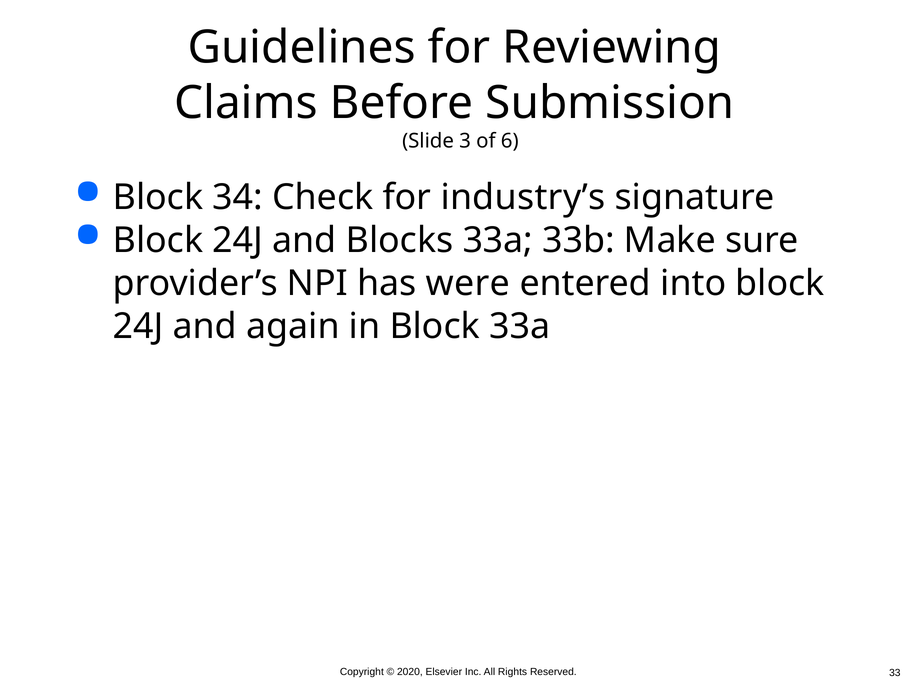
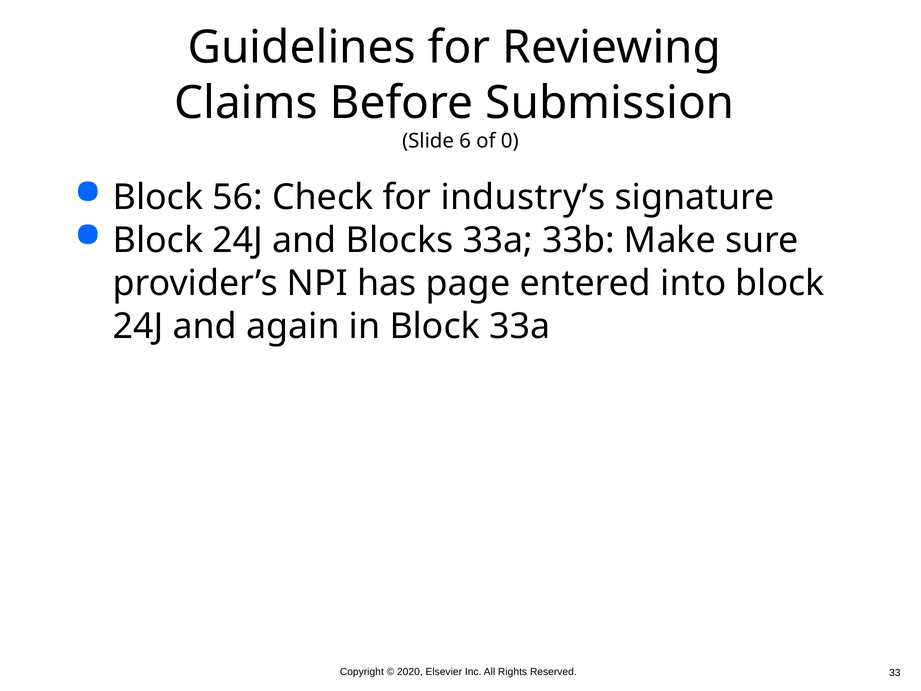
3: 3 -> 6
6: 6 -> 0
34: 34 -> 56
were: were -> page
